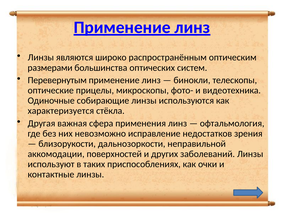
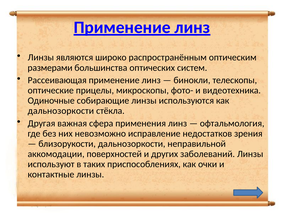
Перевернутым: Перевернутым -> Рассеивающая
характеризуется at (61, 111): характеризуется -> дальнозоркости
